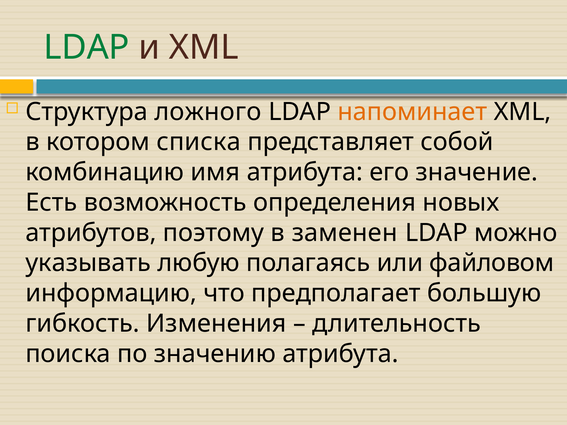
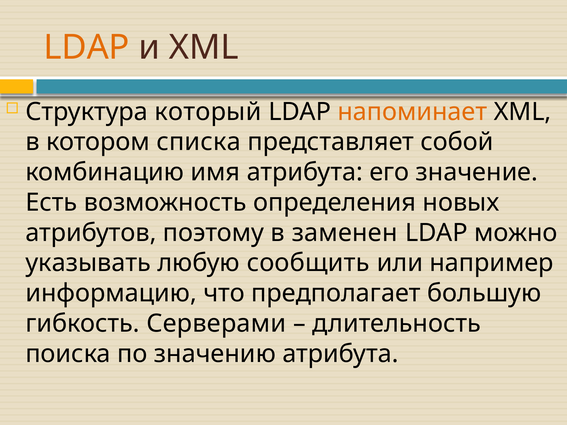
LDAP at (87, 47) colour: green -> orange
ложного: ложного -> который
полагаясь: полагаясь -> сообщить
файловом: файловом -> например
Изменения: Изменения -> Серверами
